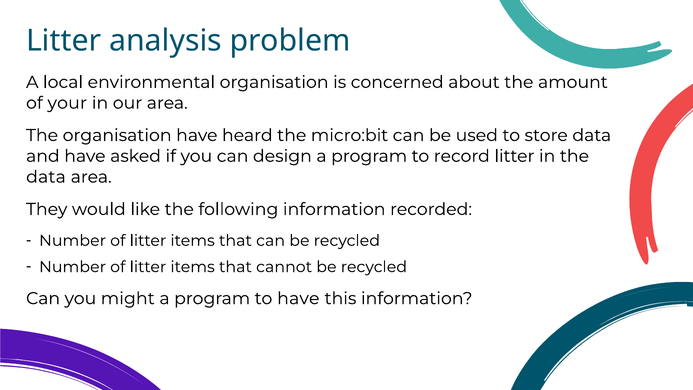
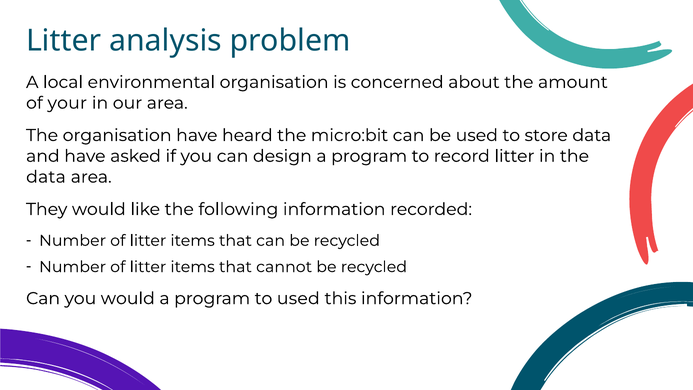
you might: might -> would
to have: have -> used
